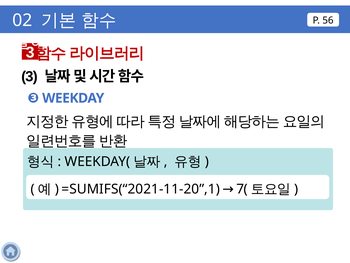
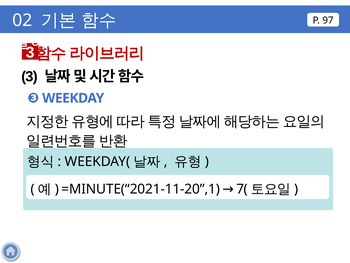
56: 56 -> 97
=SUMIFS(“2021-11-20”,1: =SUMIFS(“2021-11-20”,1 -> =MINUTE(“2021-11-20”,1
